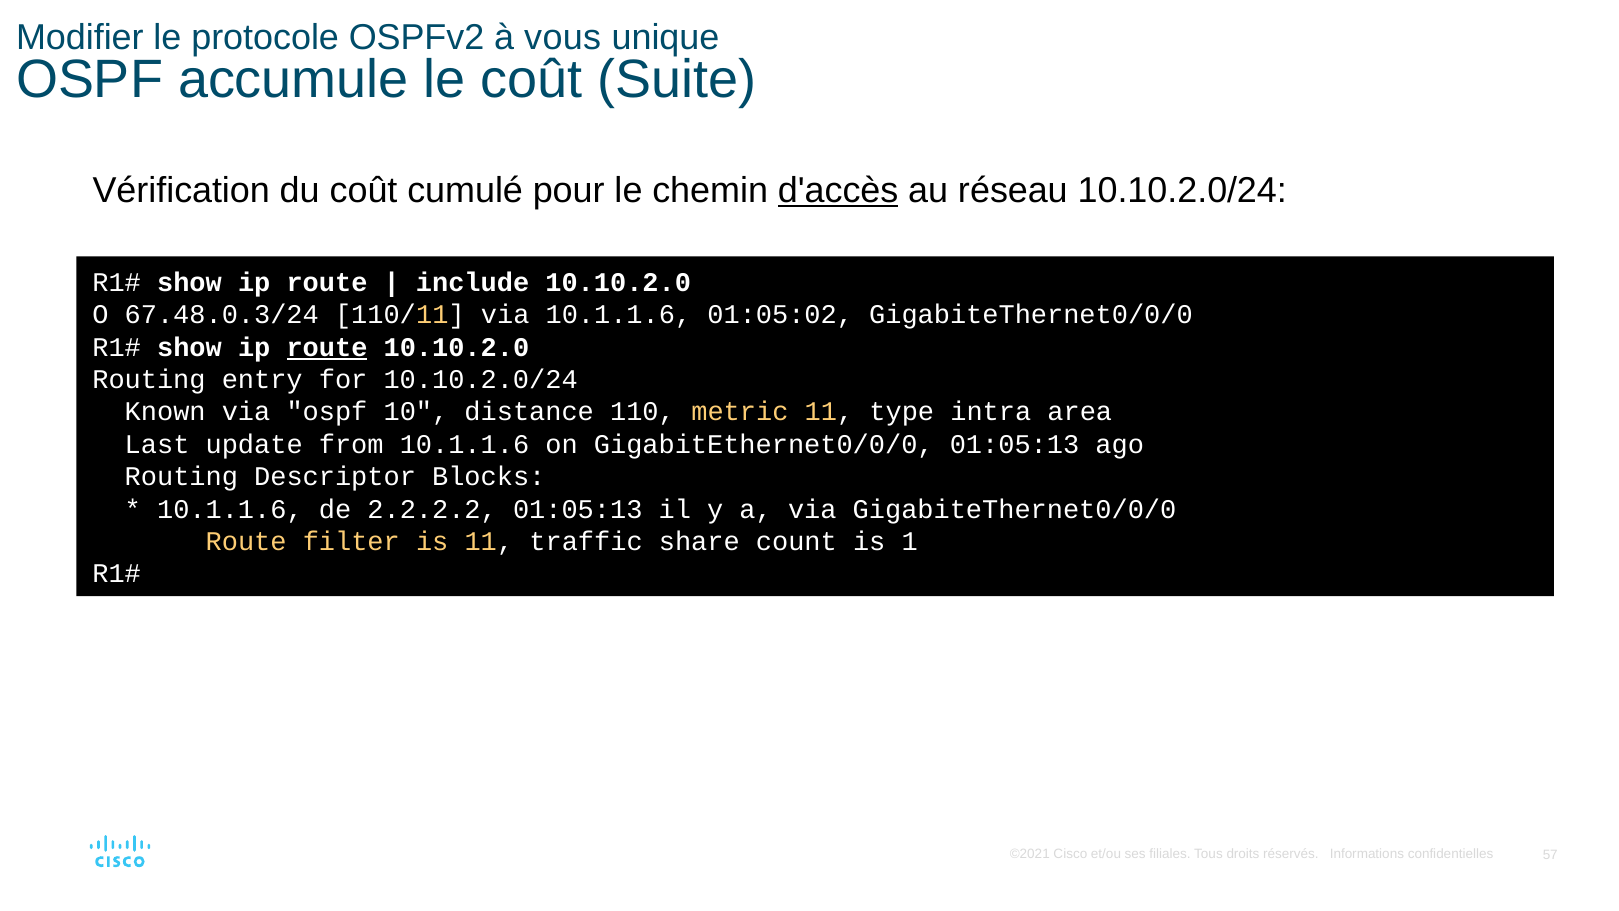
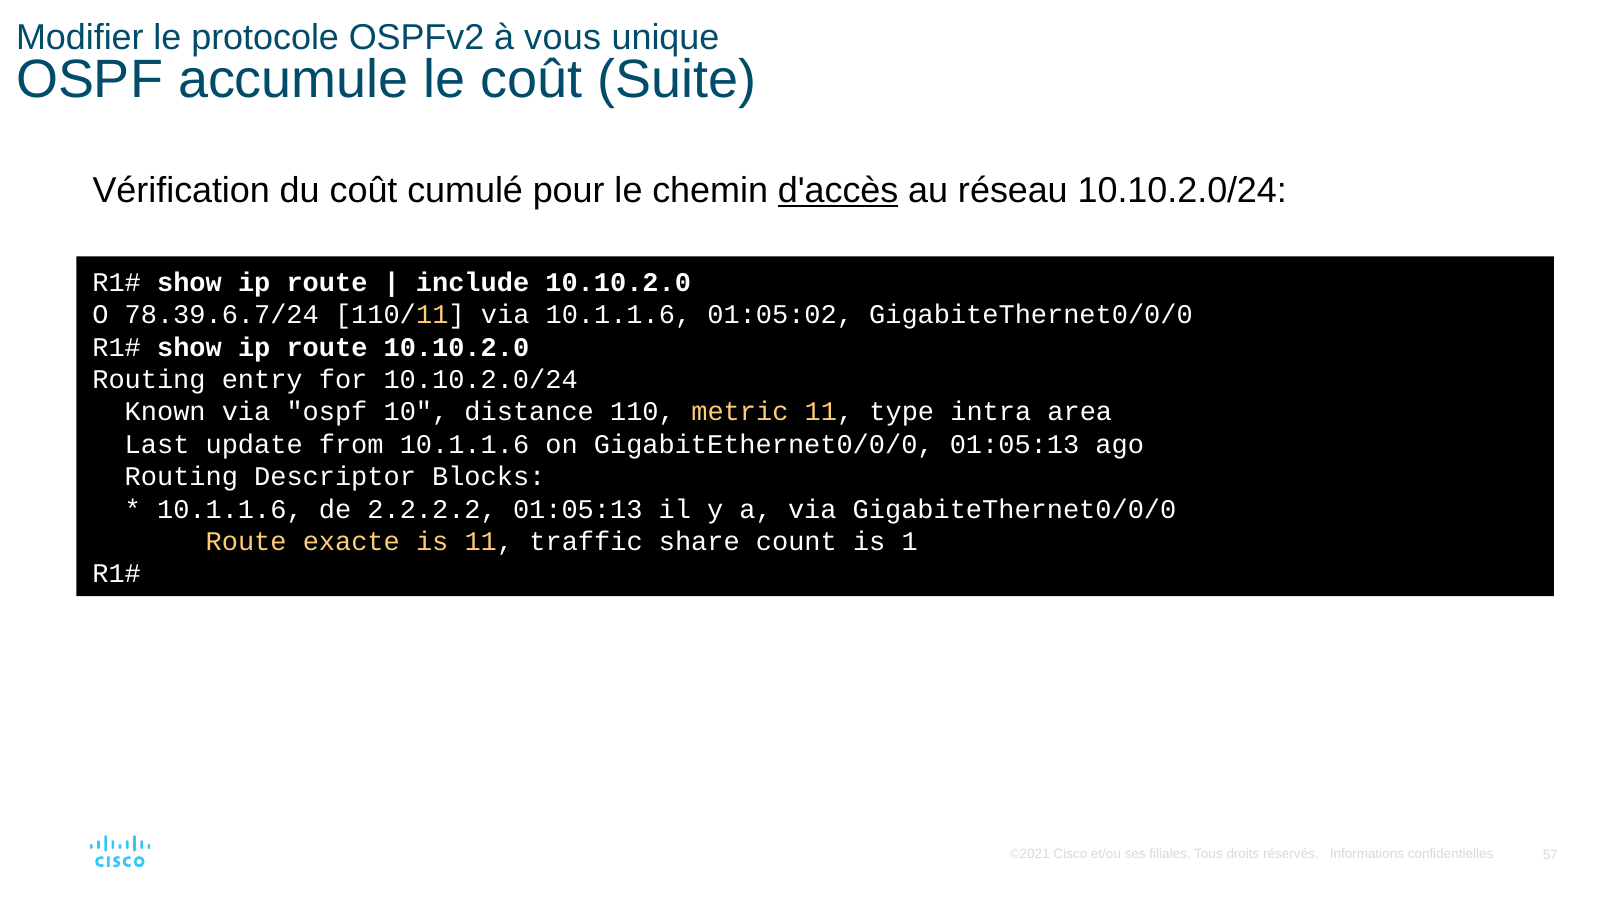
67.48.0.3/24: 67.48.0.3/24 -> 78.39.6.7/24
route at (327, 347) underline: present -> none
filter: filter -> exacte
